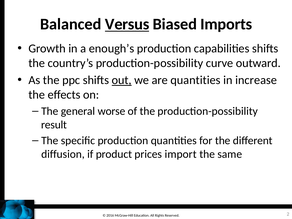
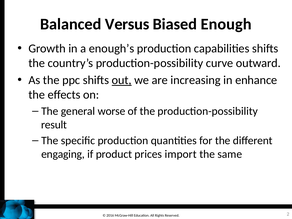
Versus underline: present -> none
Imports: Imports -> Enough
are quantities: quantities -> increasing
increase: increase -> enhance
diffusion: diffusion -> engaging
